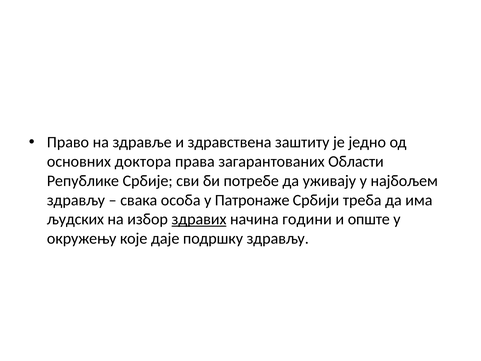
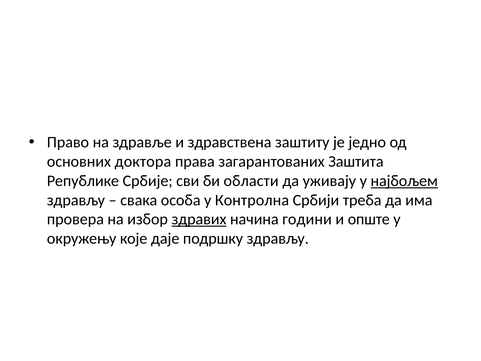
Области: Области -> Заштита
потребе: потребе -> области
најбољем underline: none -> present
Патронаже: Патронаже -> Контролна
људских: људских -> провера
